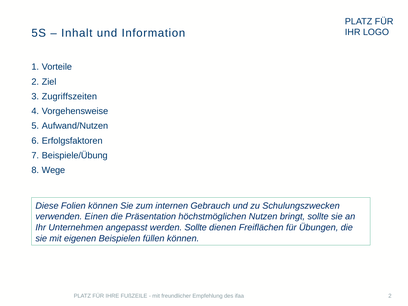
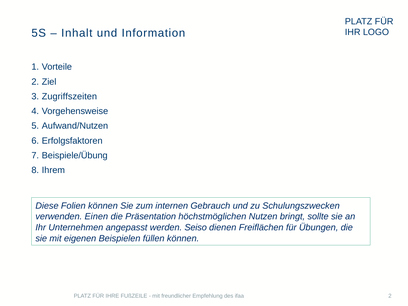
Wege: Wege -> Ihrem
werden Sollte: Sollte -> Seiso
